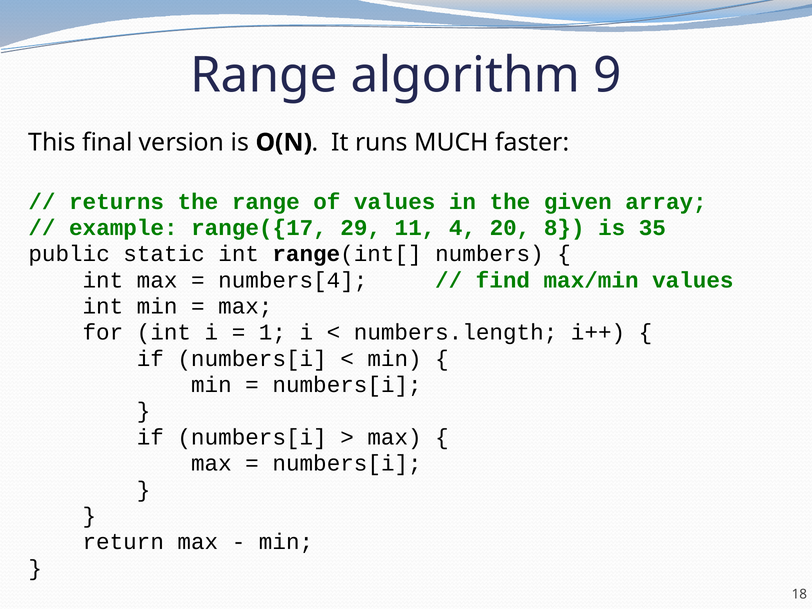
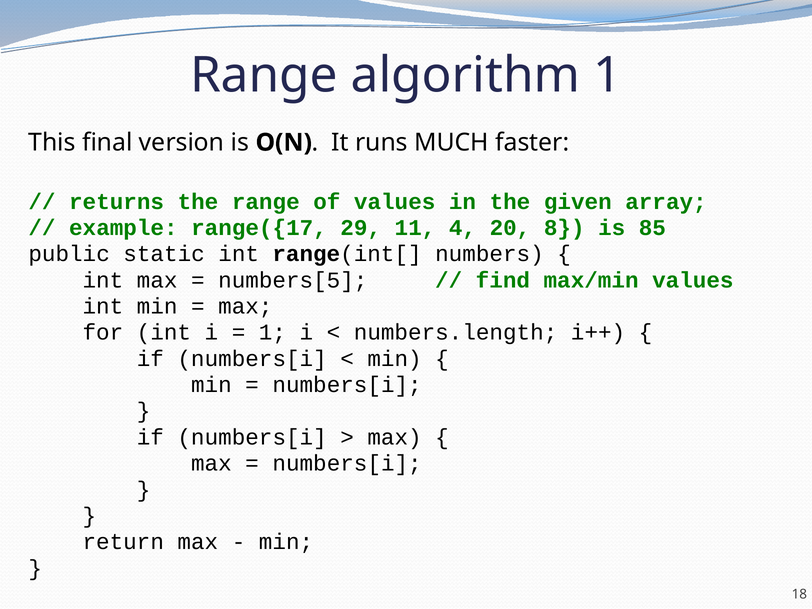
algorithm 9: 9 -> 1
35: 35 -> 85
numbers[4: numbers[4 -> numbers[5
